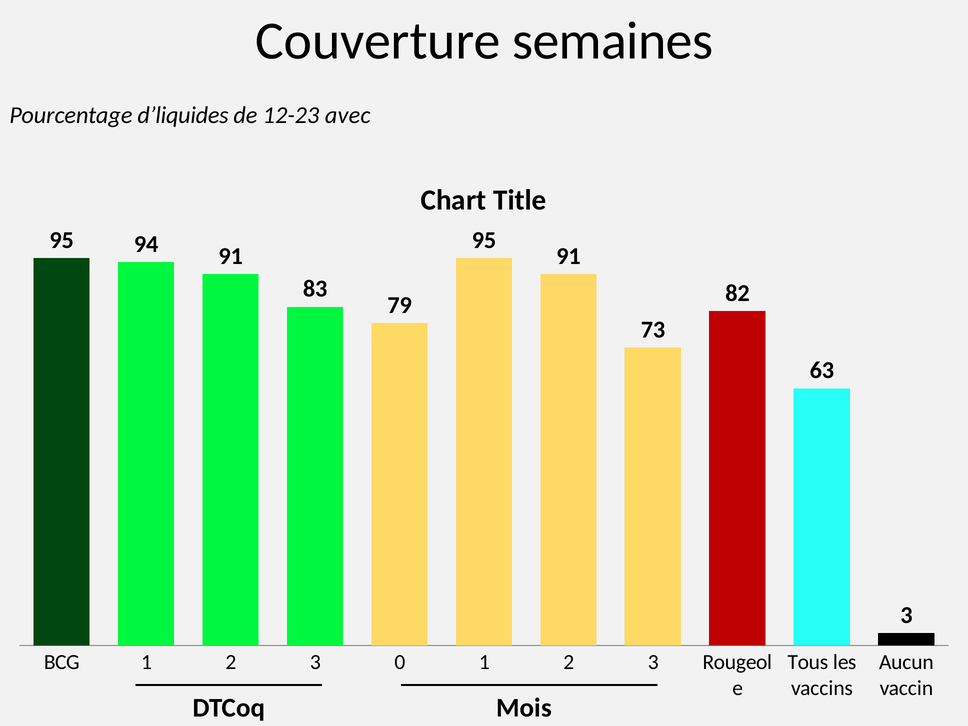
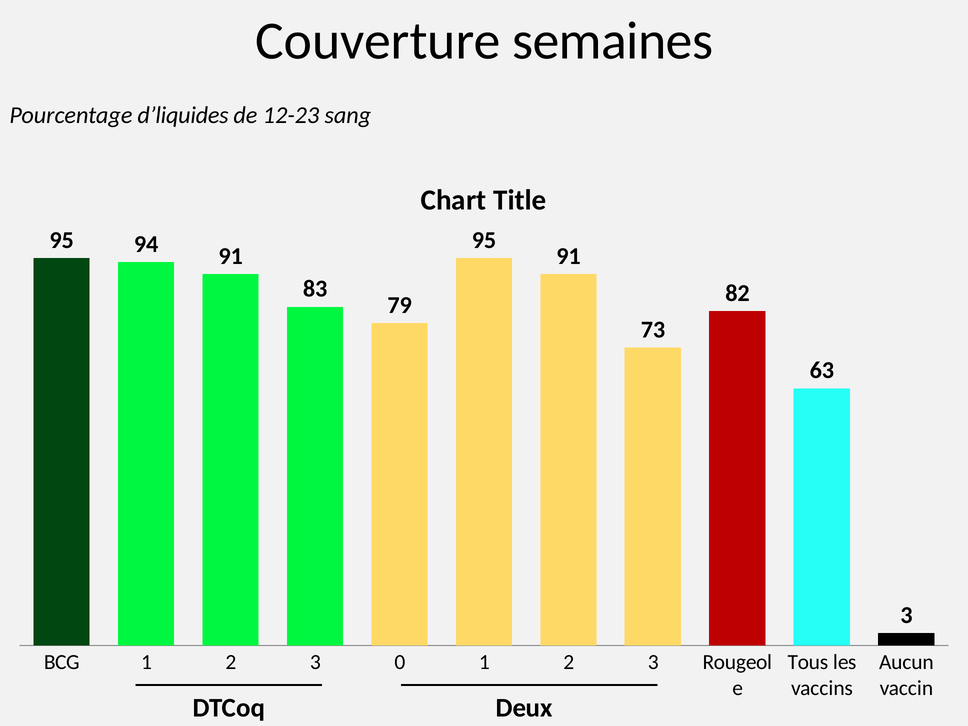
avec: avec -> sang
Mois: Mois -> Deux
